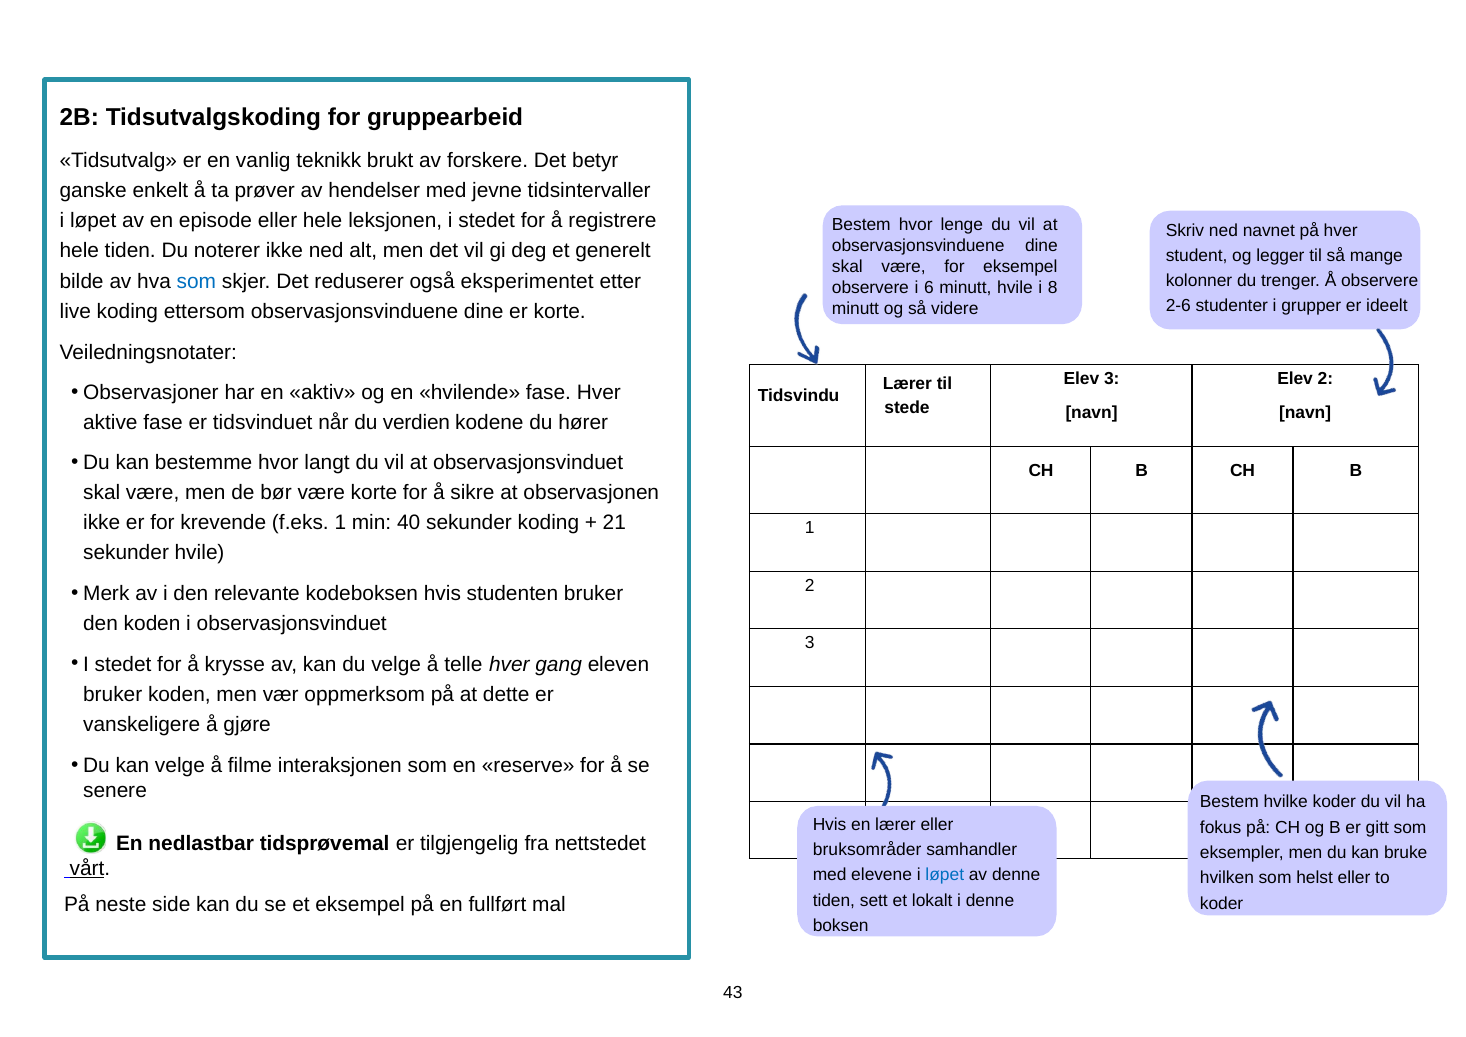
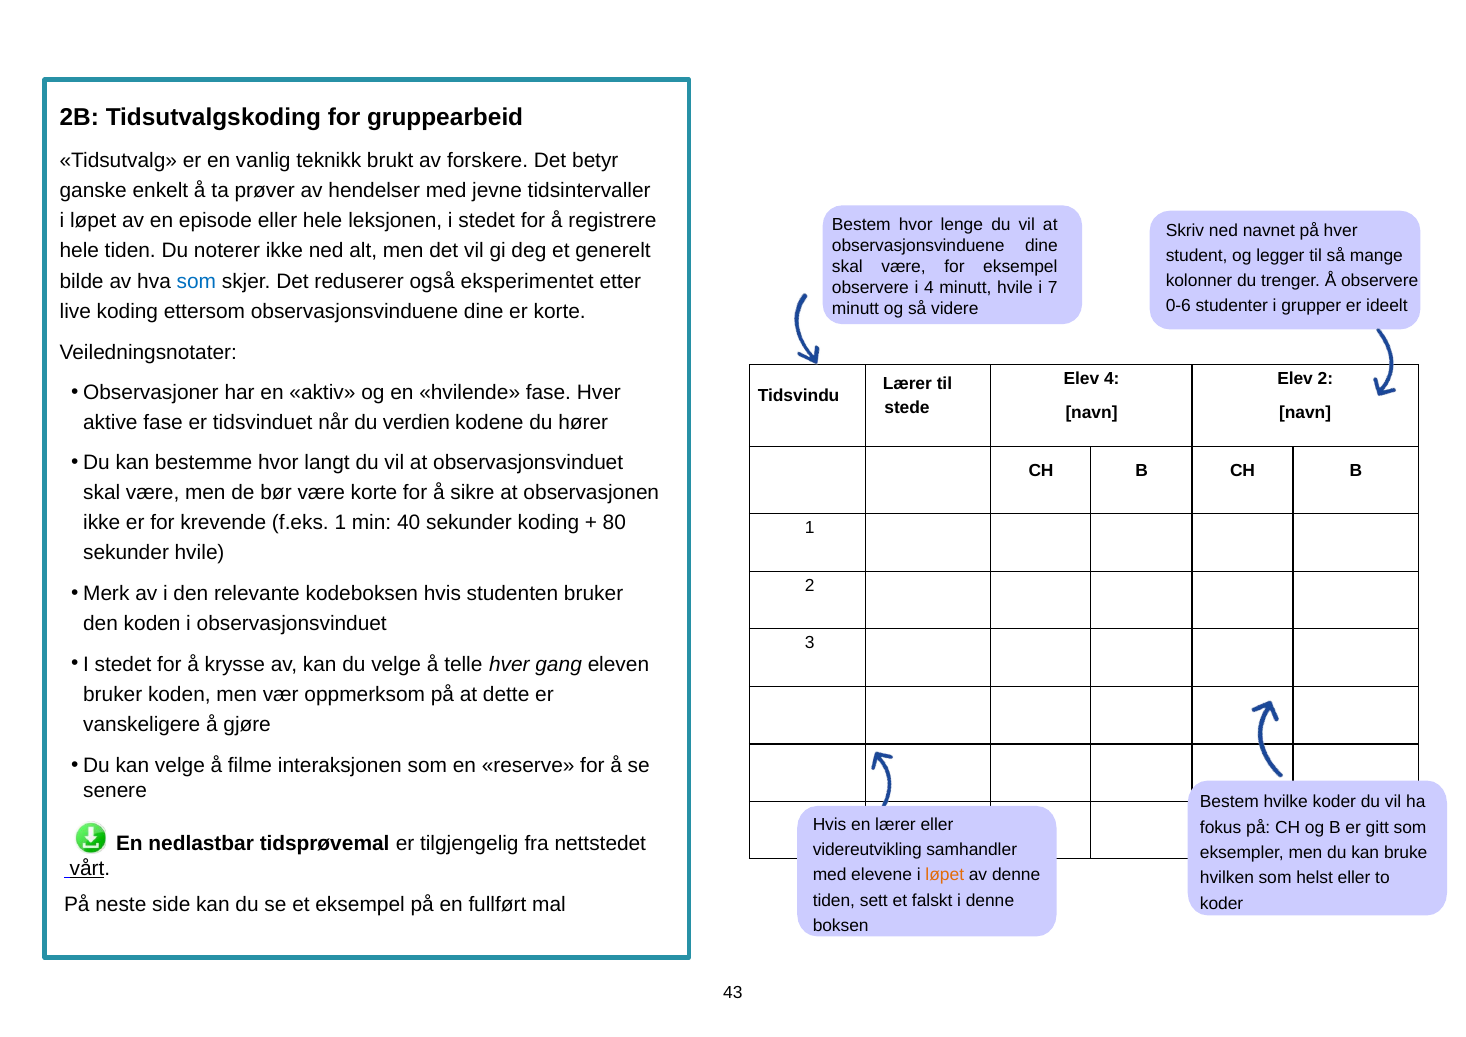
i 6: 6 -> 4
8: 8 -> 7
2-6: 2-6 -> 0-6
Elev 3: 3 -> 4
21: 21 -> 80
bruksområder: bruksområder -> videreutvikling
løpet at (945, 875) colour: blue -> orange
lokalt: lokalt -> falskt
